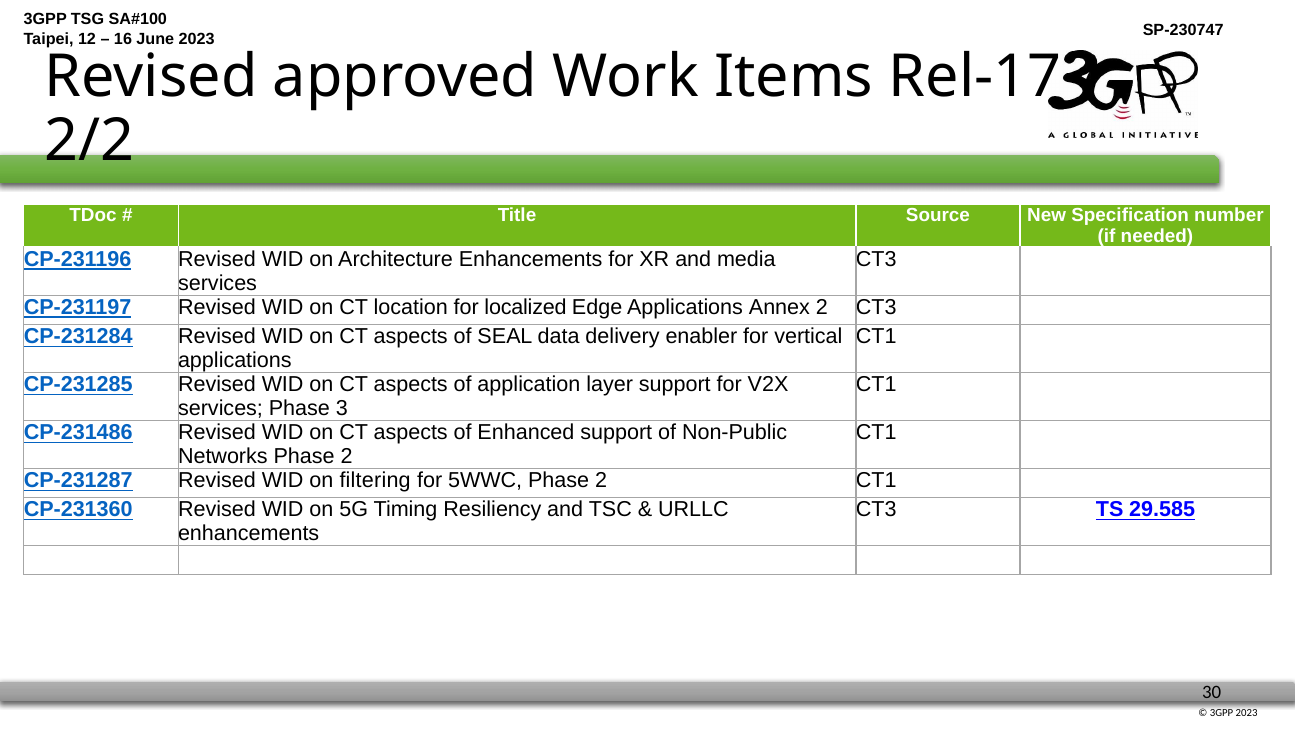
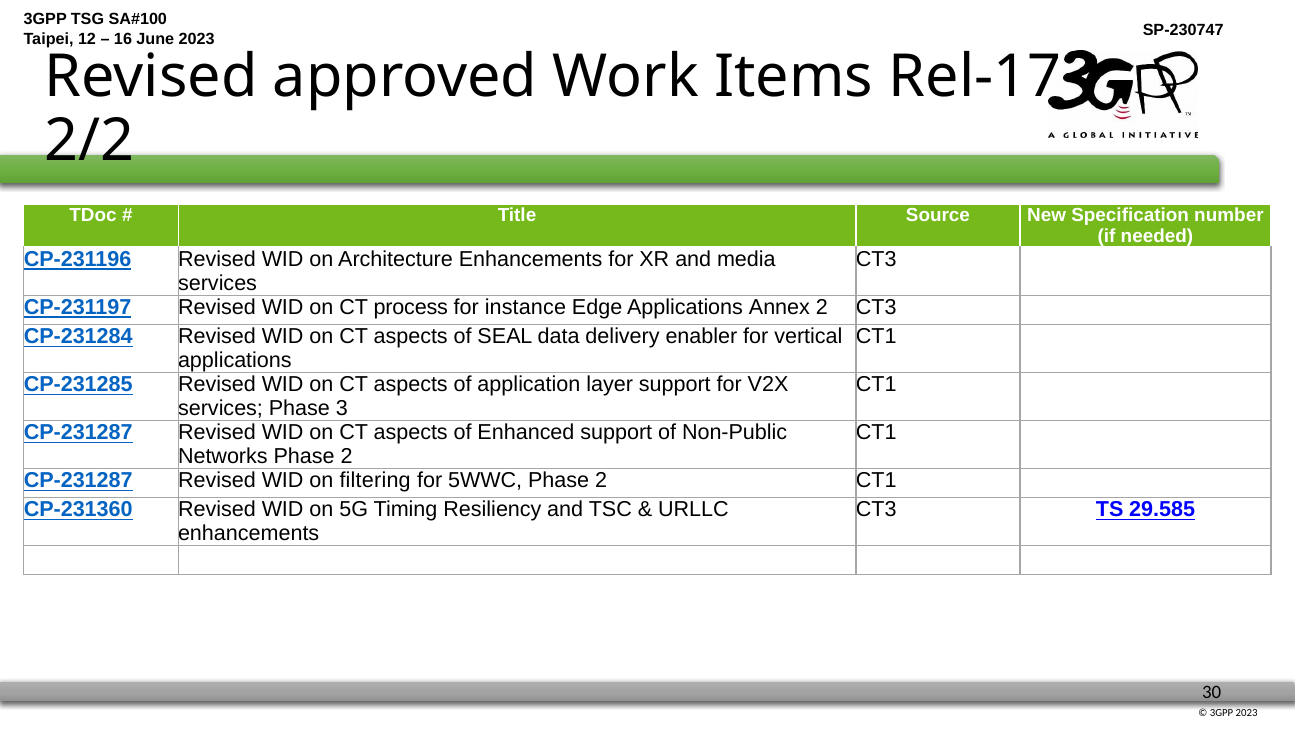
location: location -> process
localized: localized -> instance
CP-231486 at (78, 432): CP-231486 -> CP-231287
